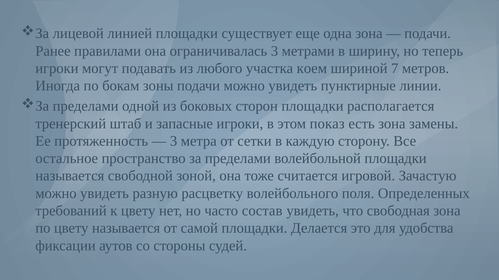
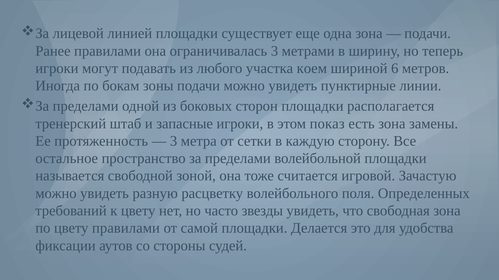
7: 7 -> 6
состав: состав -> звезды
цвету называется: называется -> правилами
